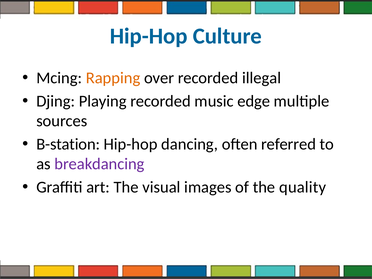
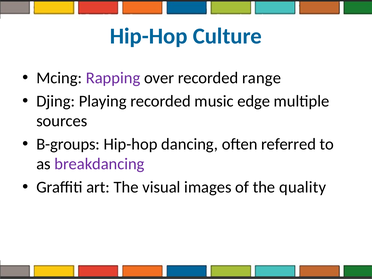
Rapping colour: orange -> purple
illegal: illegal -> range
B-station: B-station -> B-groups
